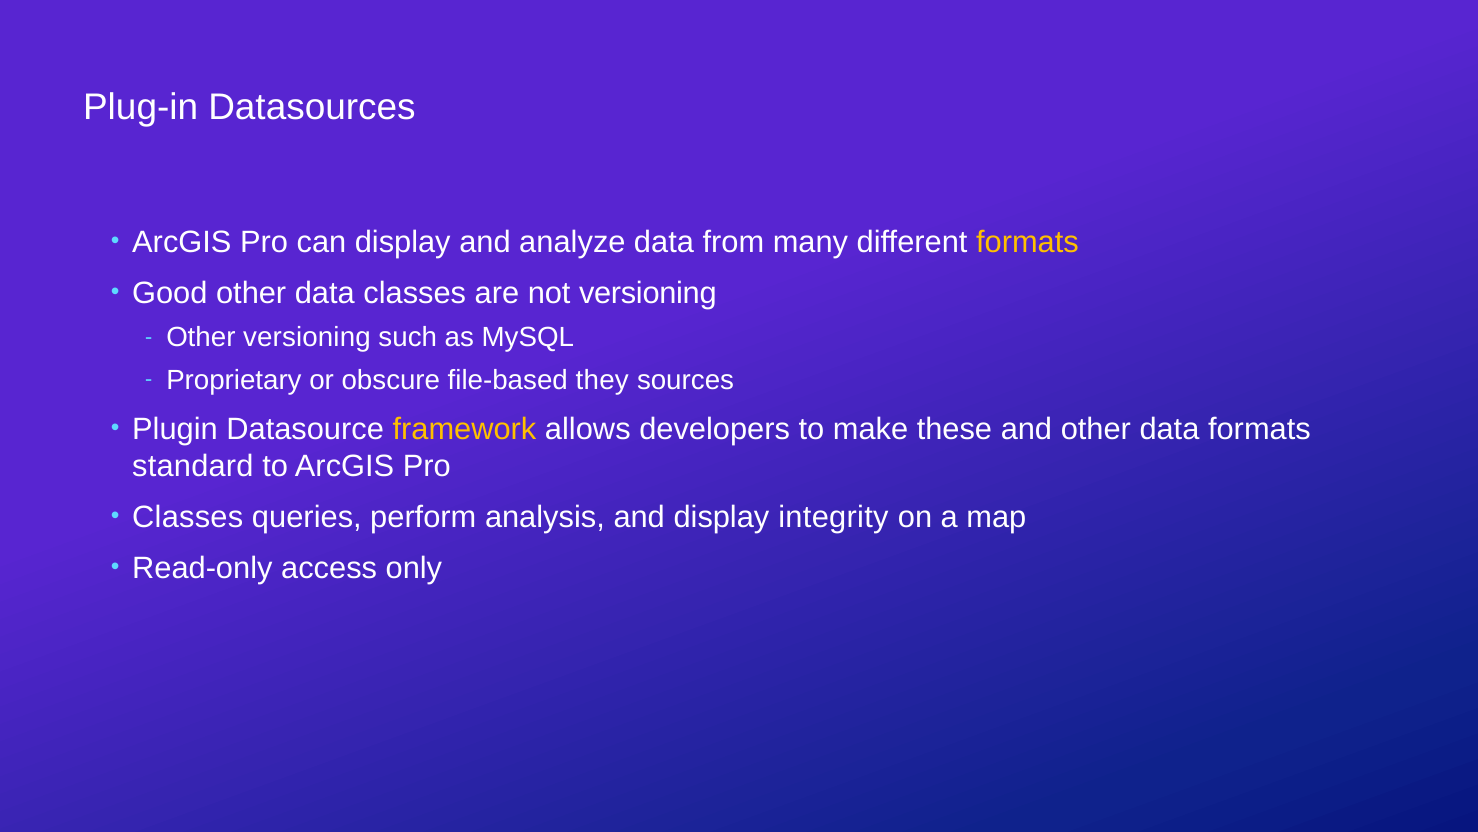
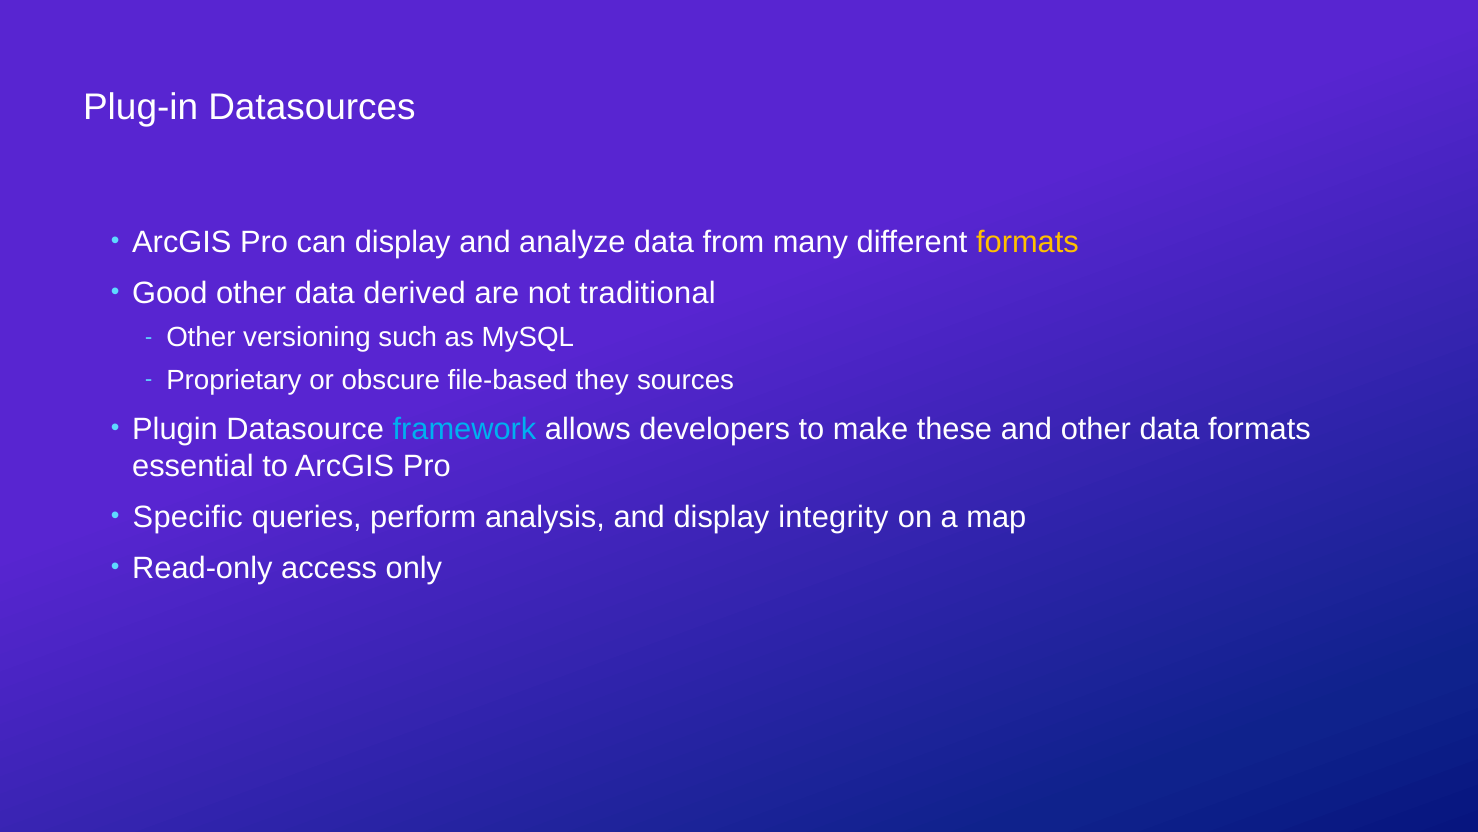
data classes: classes -> derived
not versioning: versioning -> traditional
framework colour: yellow -> light blue
standard: standard -> essential
Classes at (188, 517): Classes -> Specific
